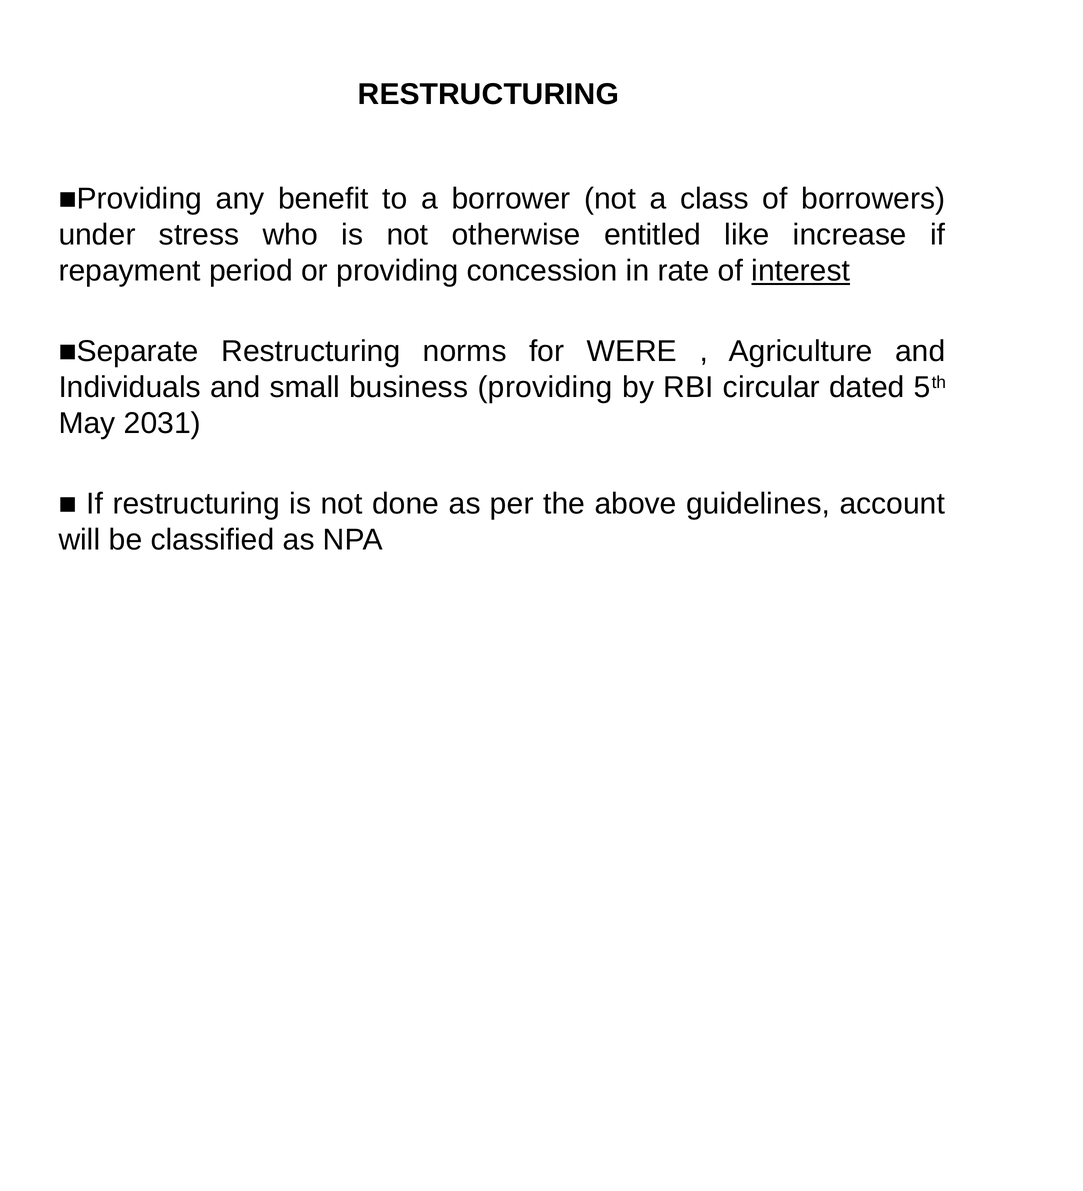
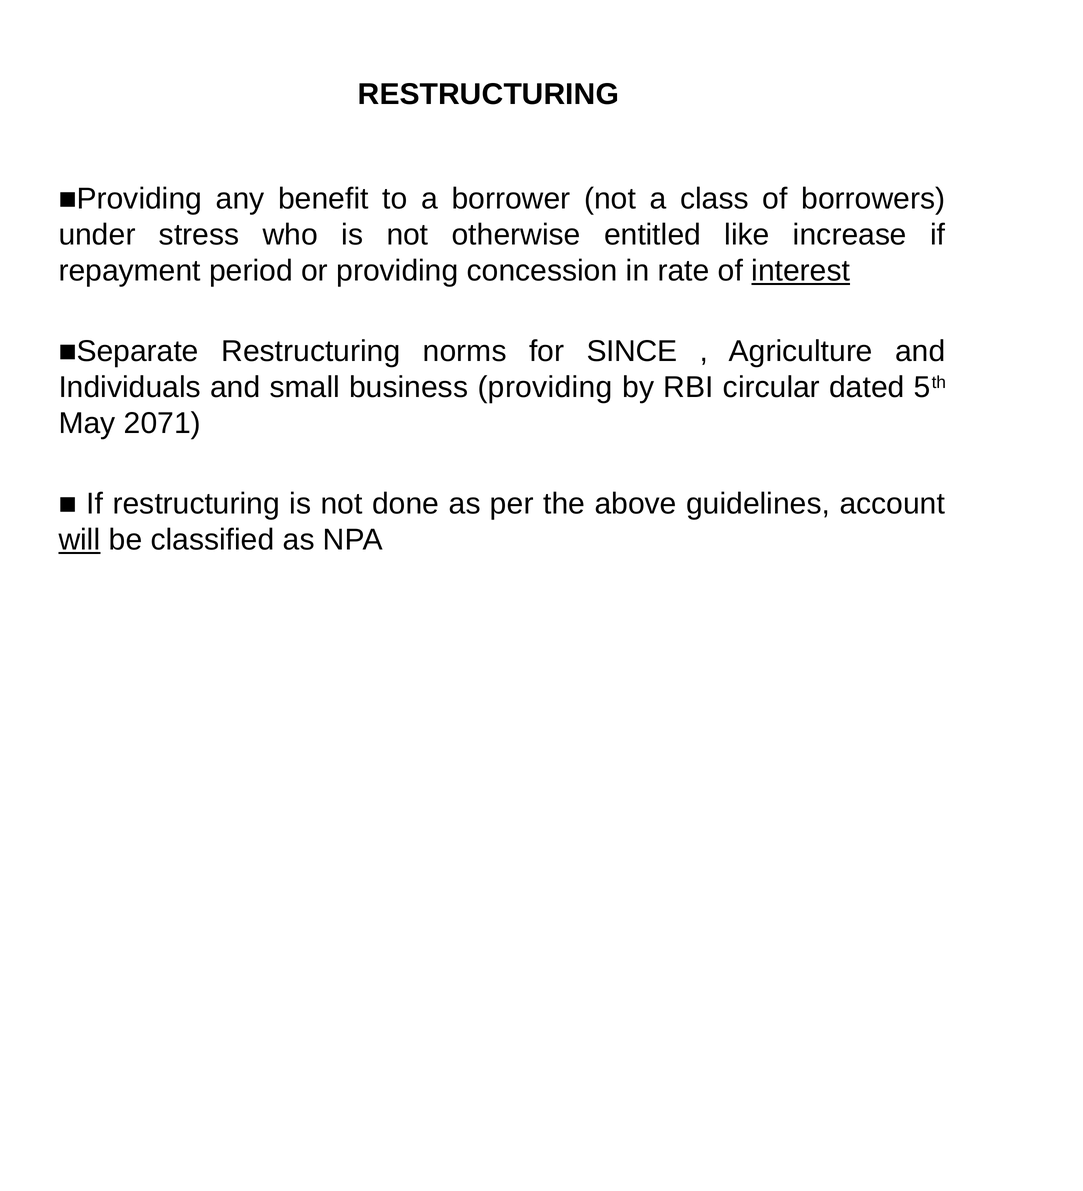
WERE: WERE -> SINCE
2031: 2031 -> 2071
will underline: none -> present
